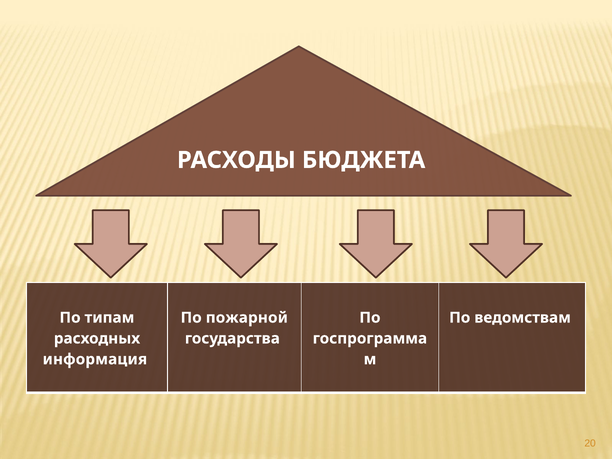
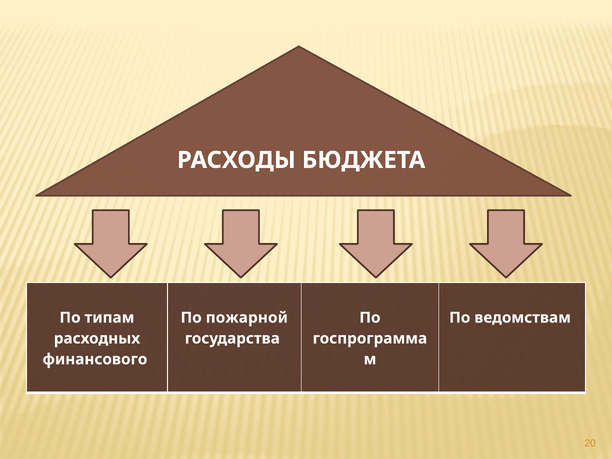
информация: информация -> финансового
